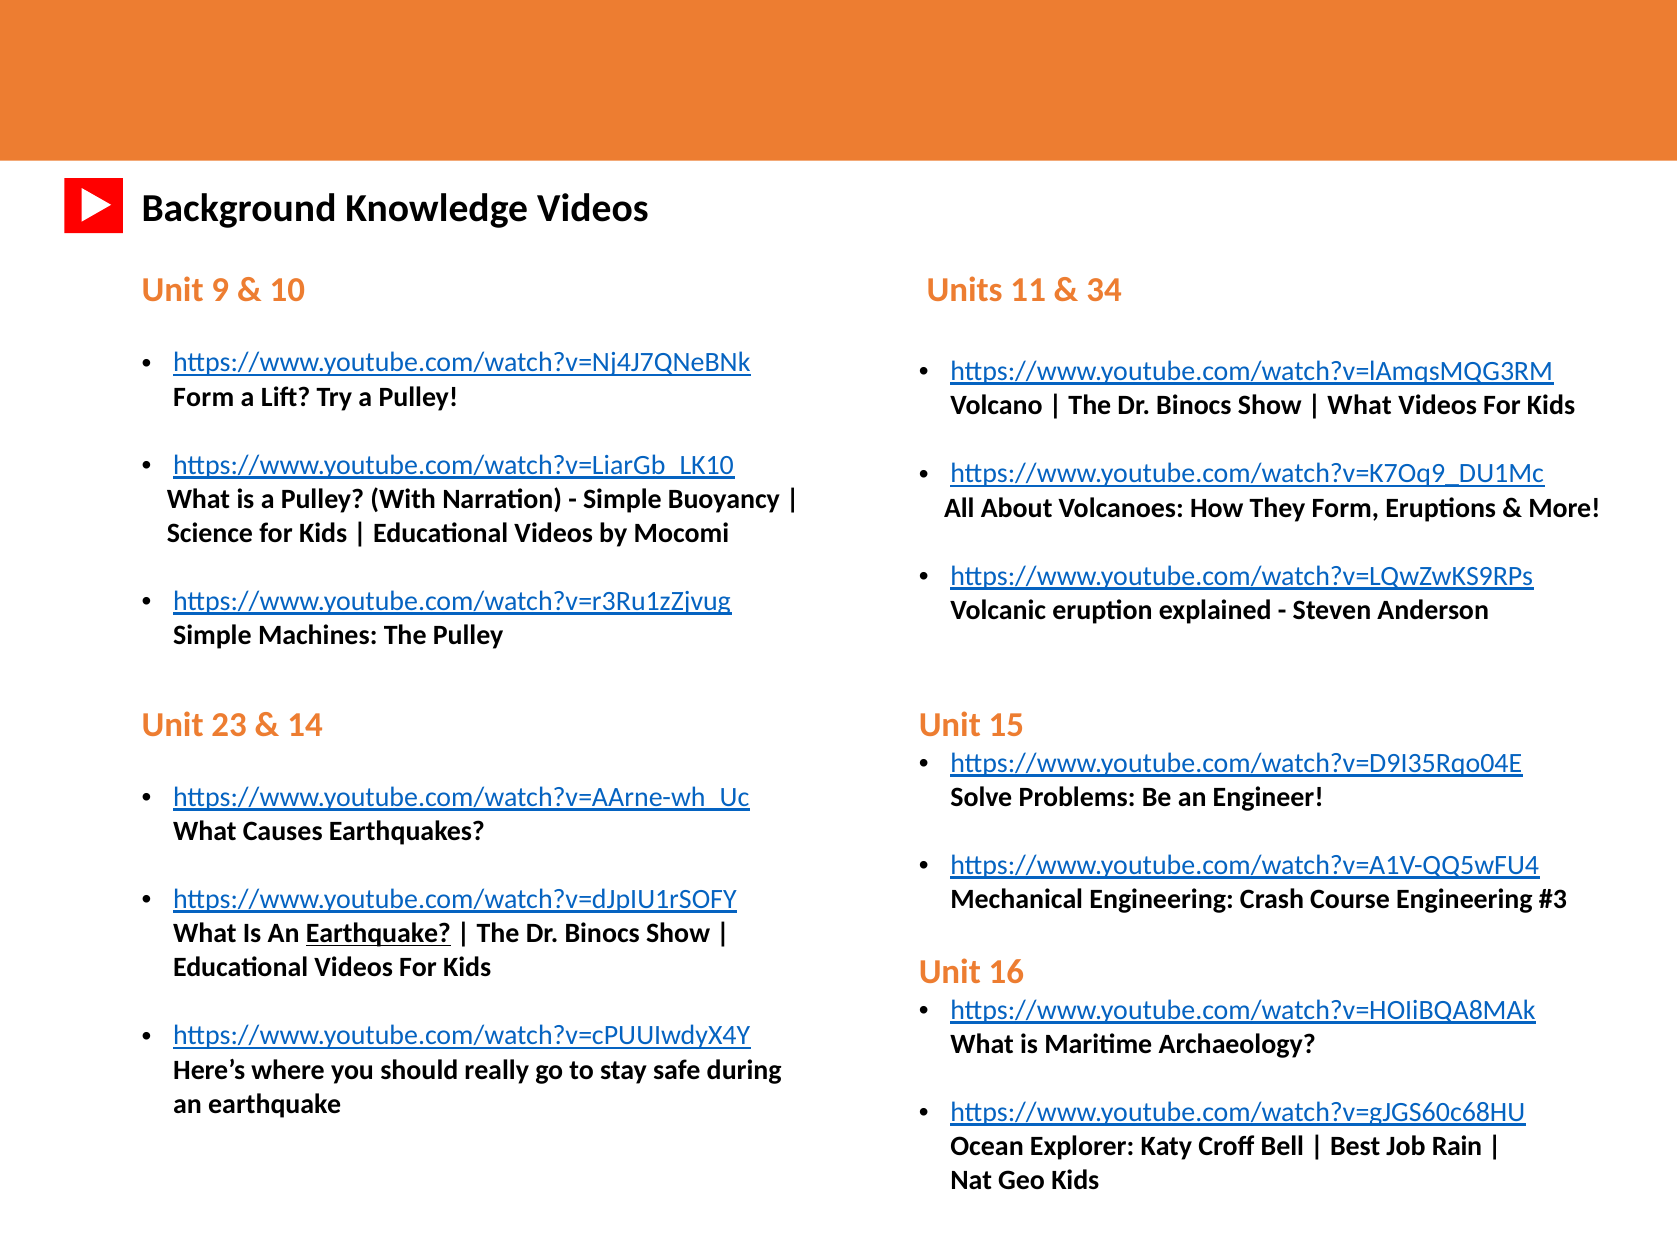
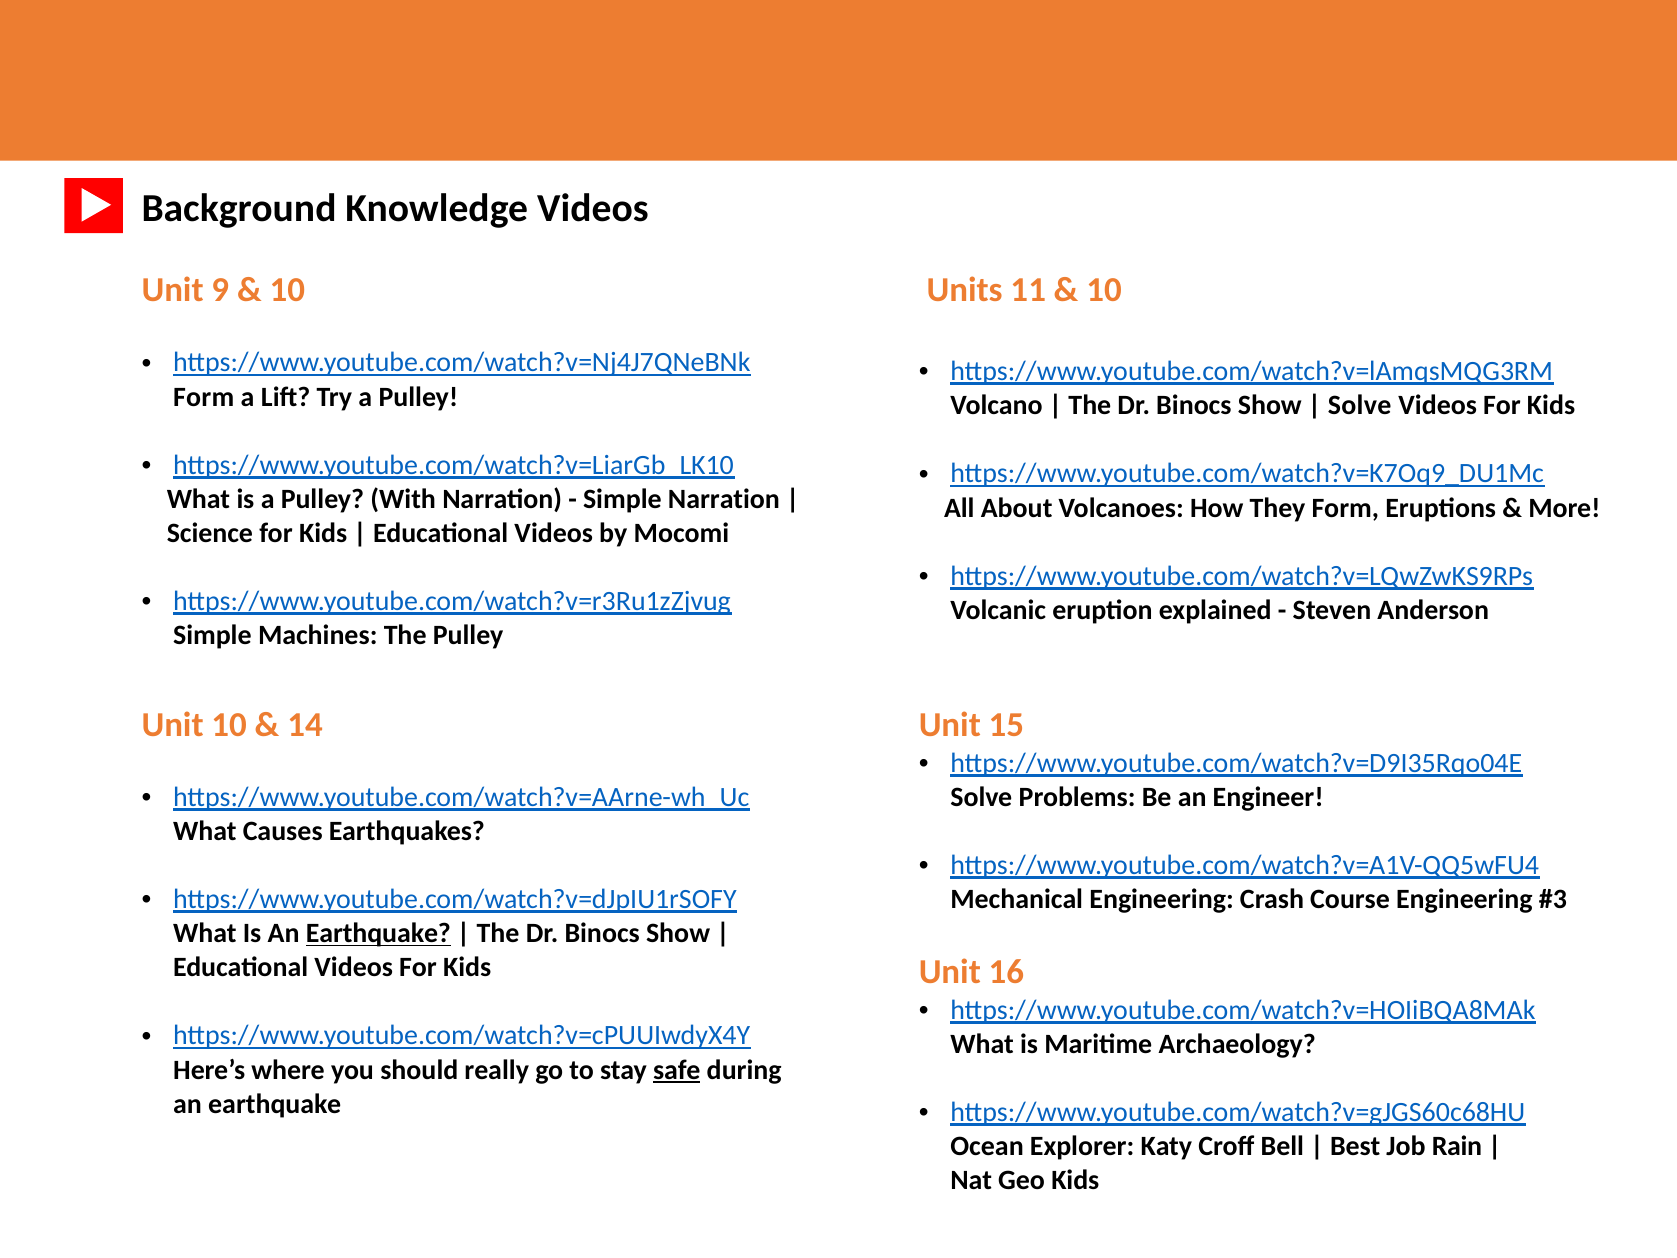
34 at (1104, 290): 34 -> 10
What at (1360, 405): What -> Solve
Simple Buoyancy: Buoyancy -> Narration
Unit 23: 23 -> 10
safe underline: none -> present
